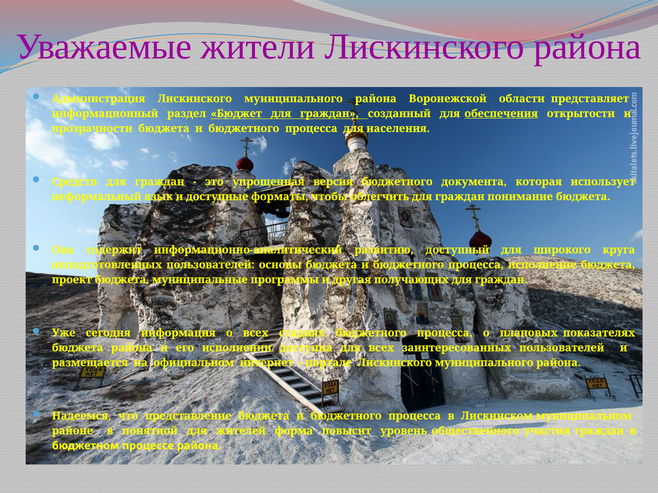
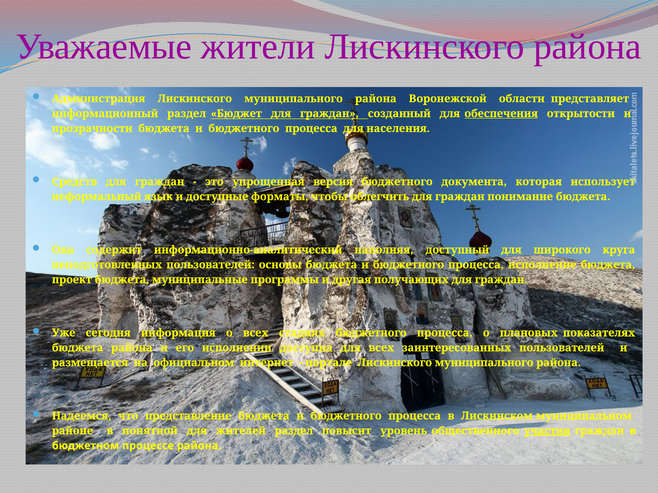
развитию: развитию -> наполняя
жителей форма: форма -> раздел
участия underline: none -> present
